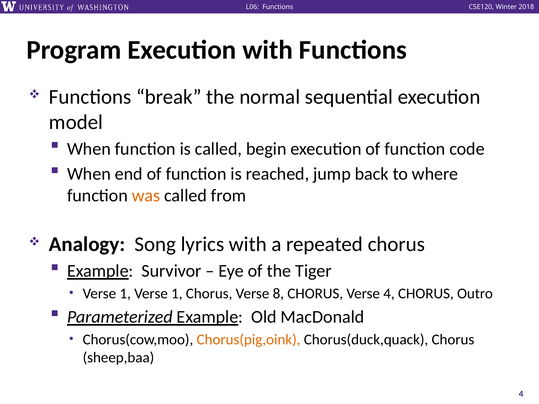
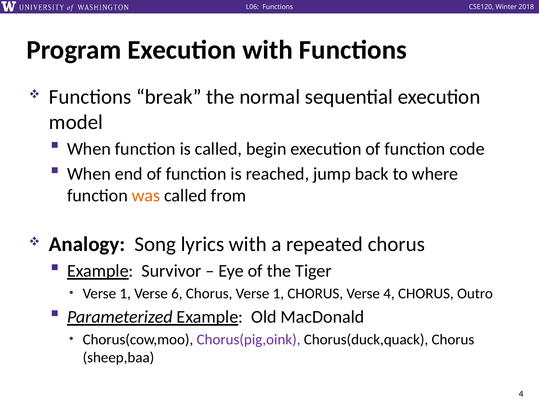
1 Verse 1: 1 -> 6
Chorus Verse 8: 8 -> 1
Chorus(pig,oink colour: orange -> purple
